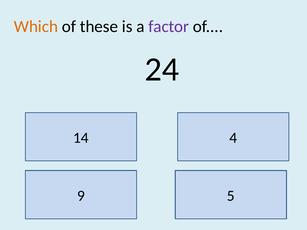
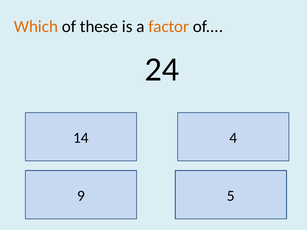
factor colour: purple -> orange
